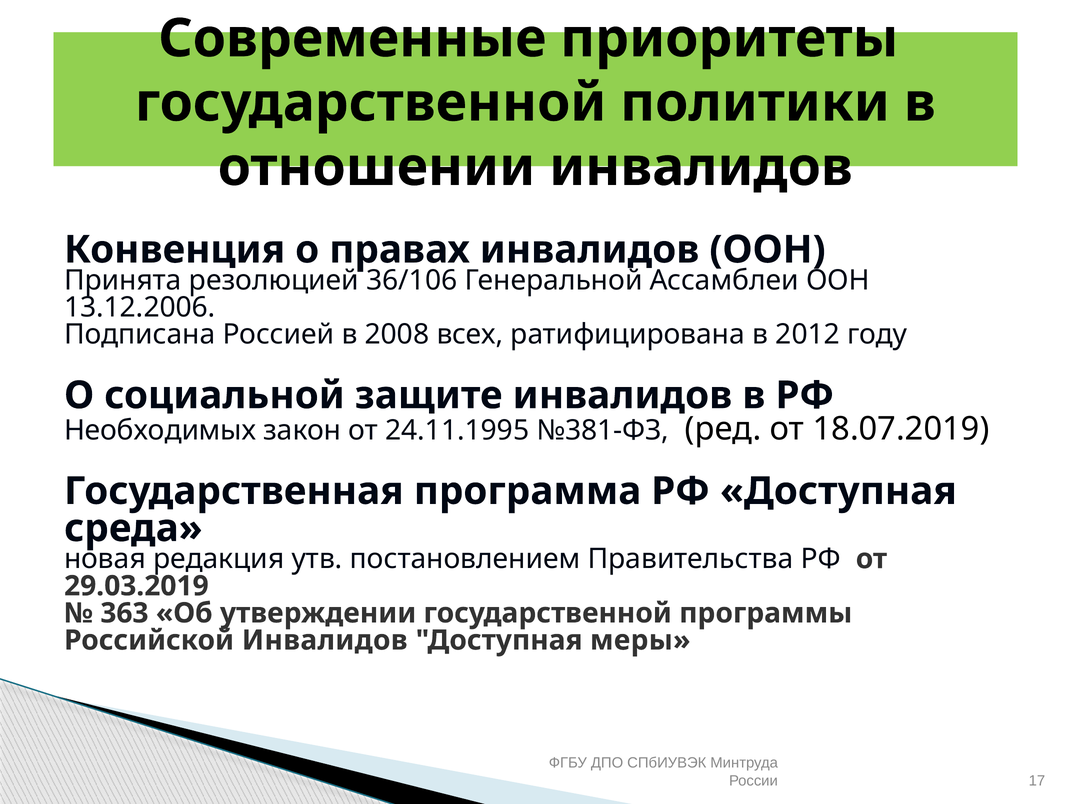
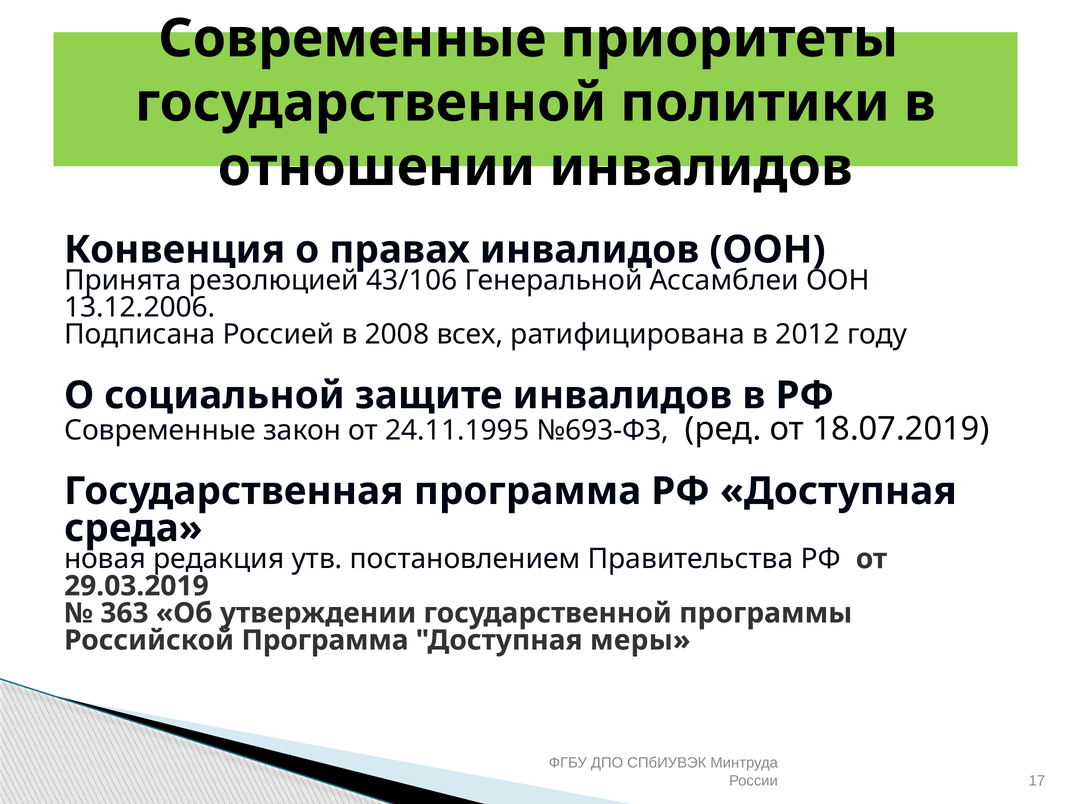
36/106: 36/106 -> 43/106
Необходимых at (160, 430): Необходимых -> Современные
№381-ФЗ: №381-ФЗ -> №693-ФЗ
Российской Инвалидов: Инвалидов -> Программа
